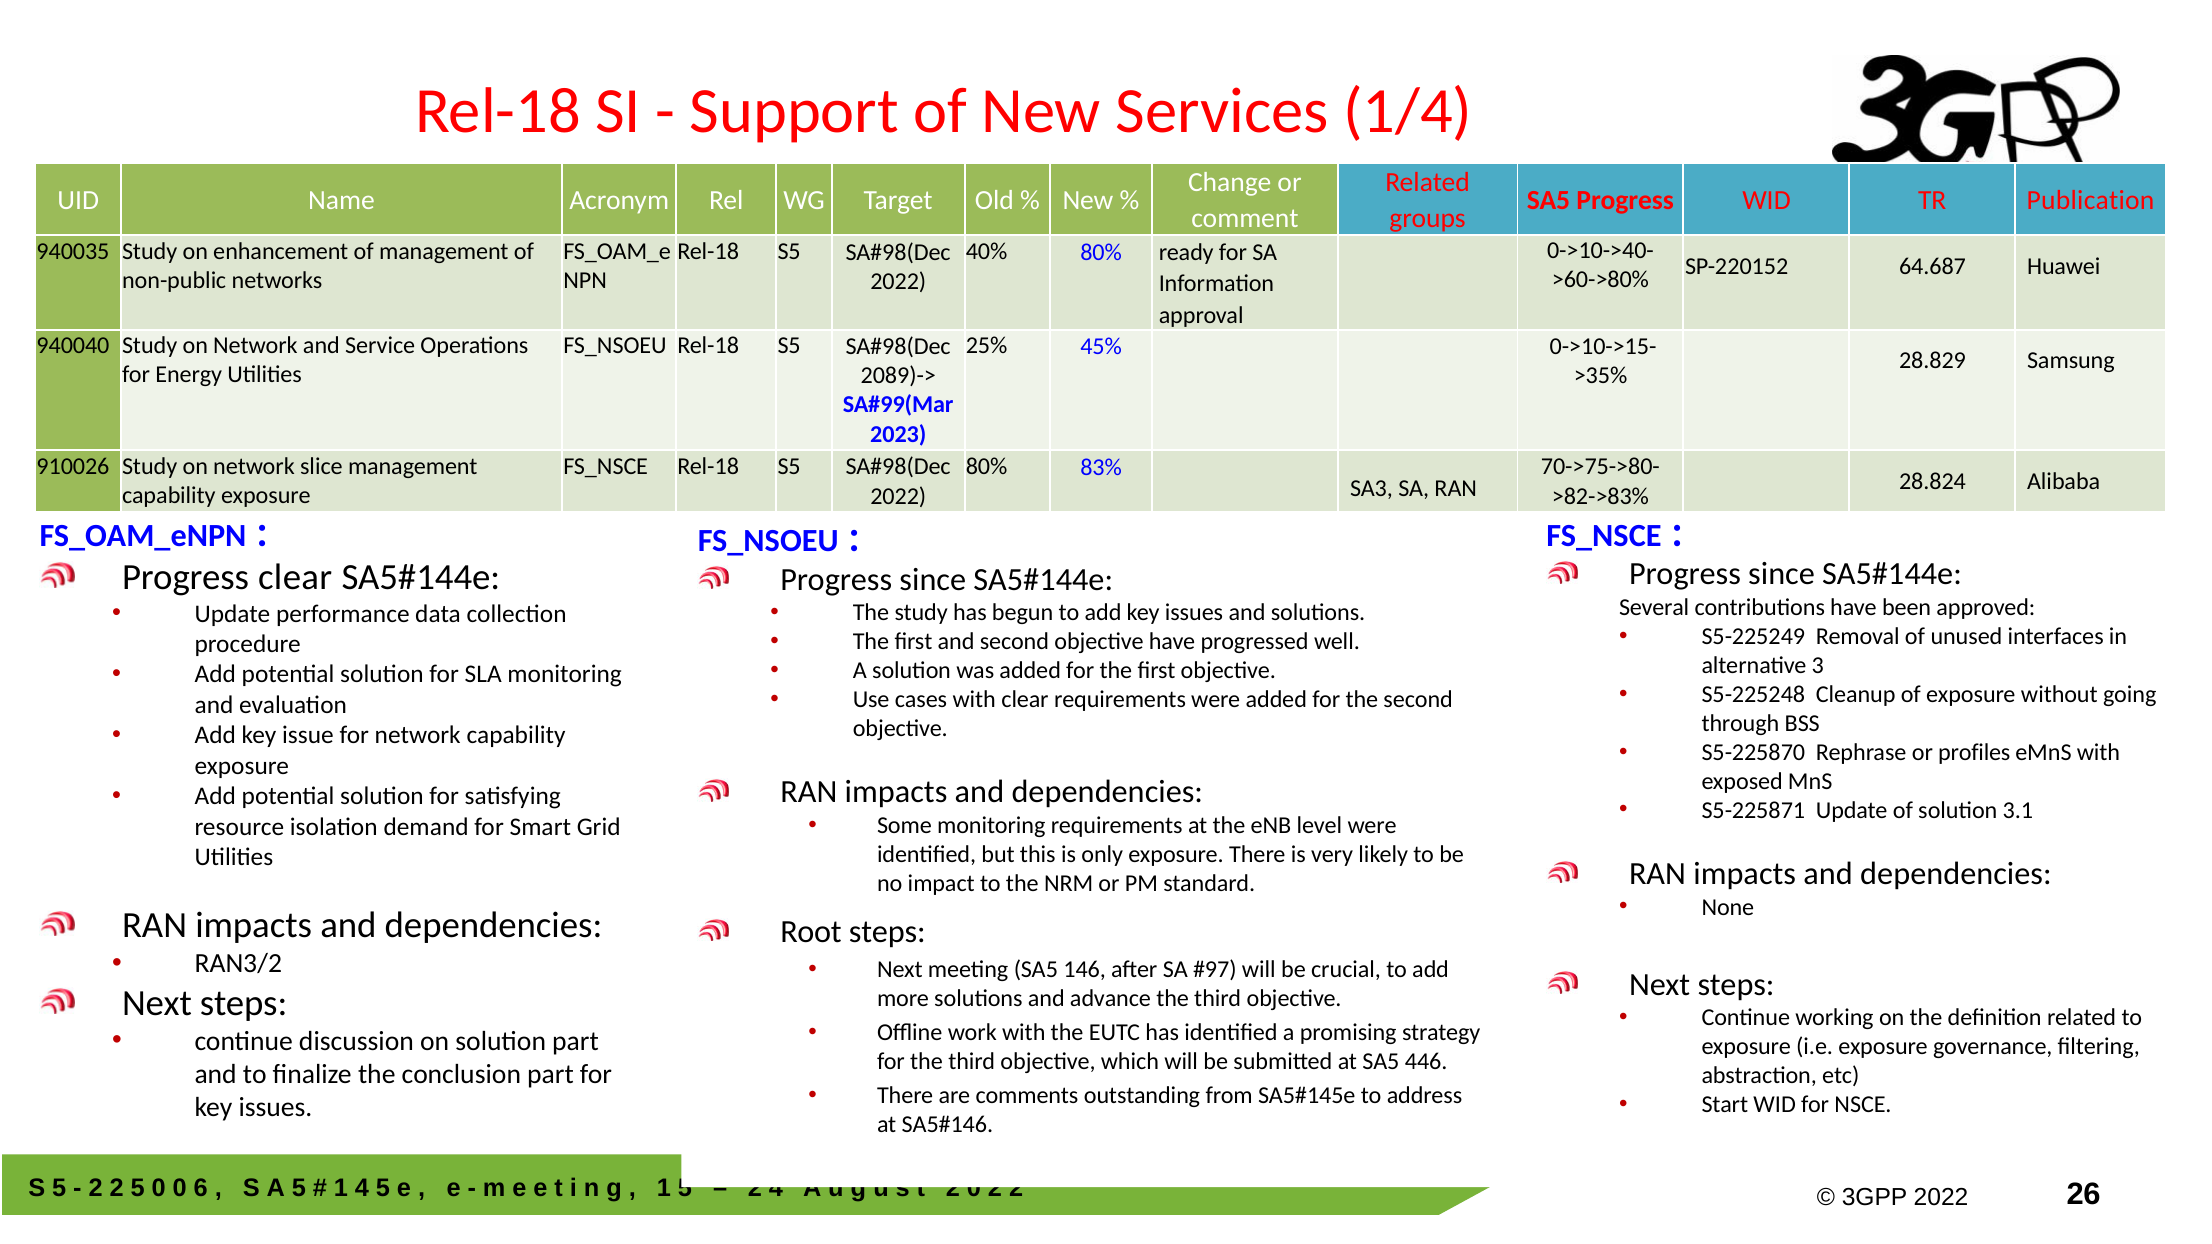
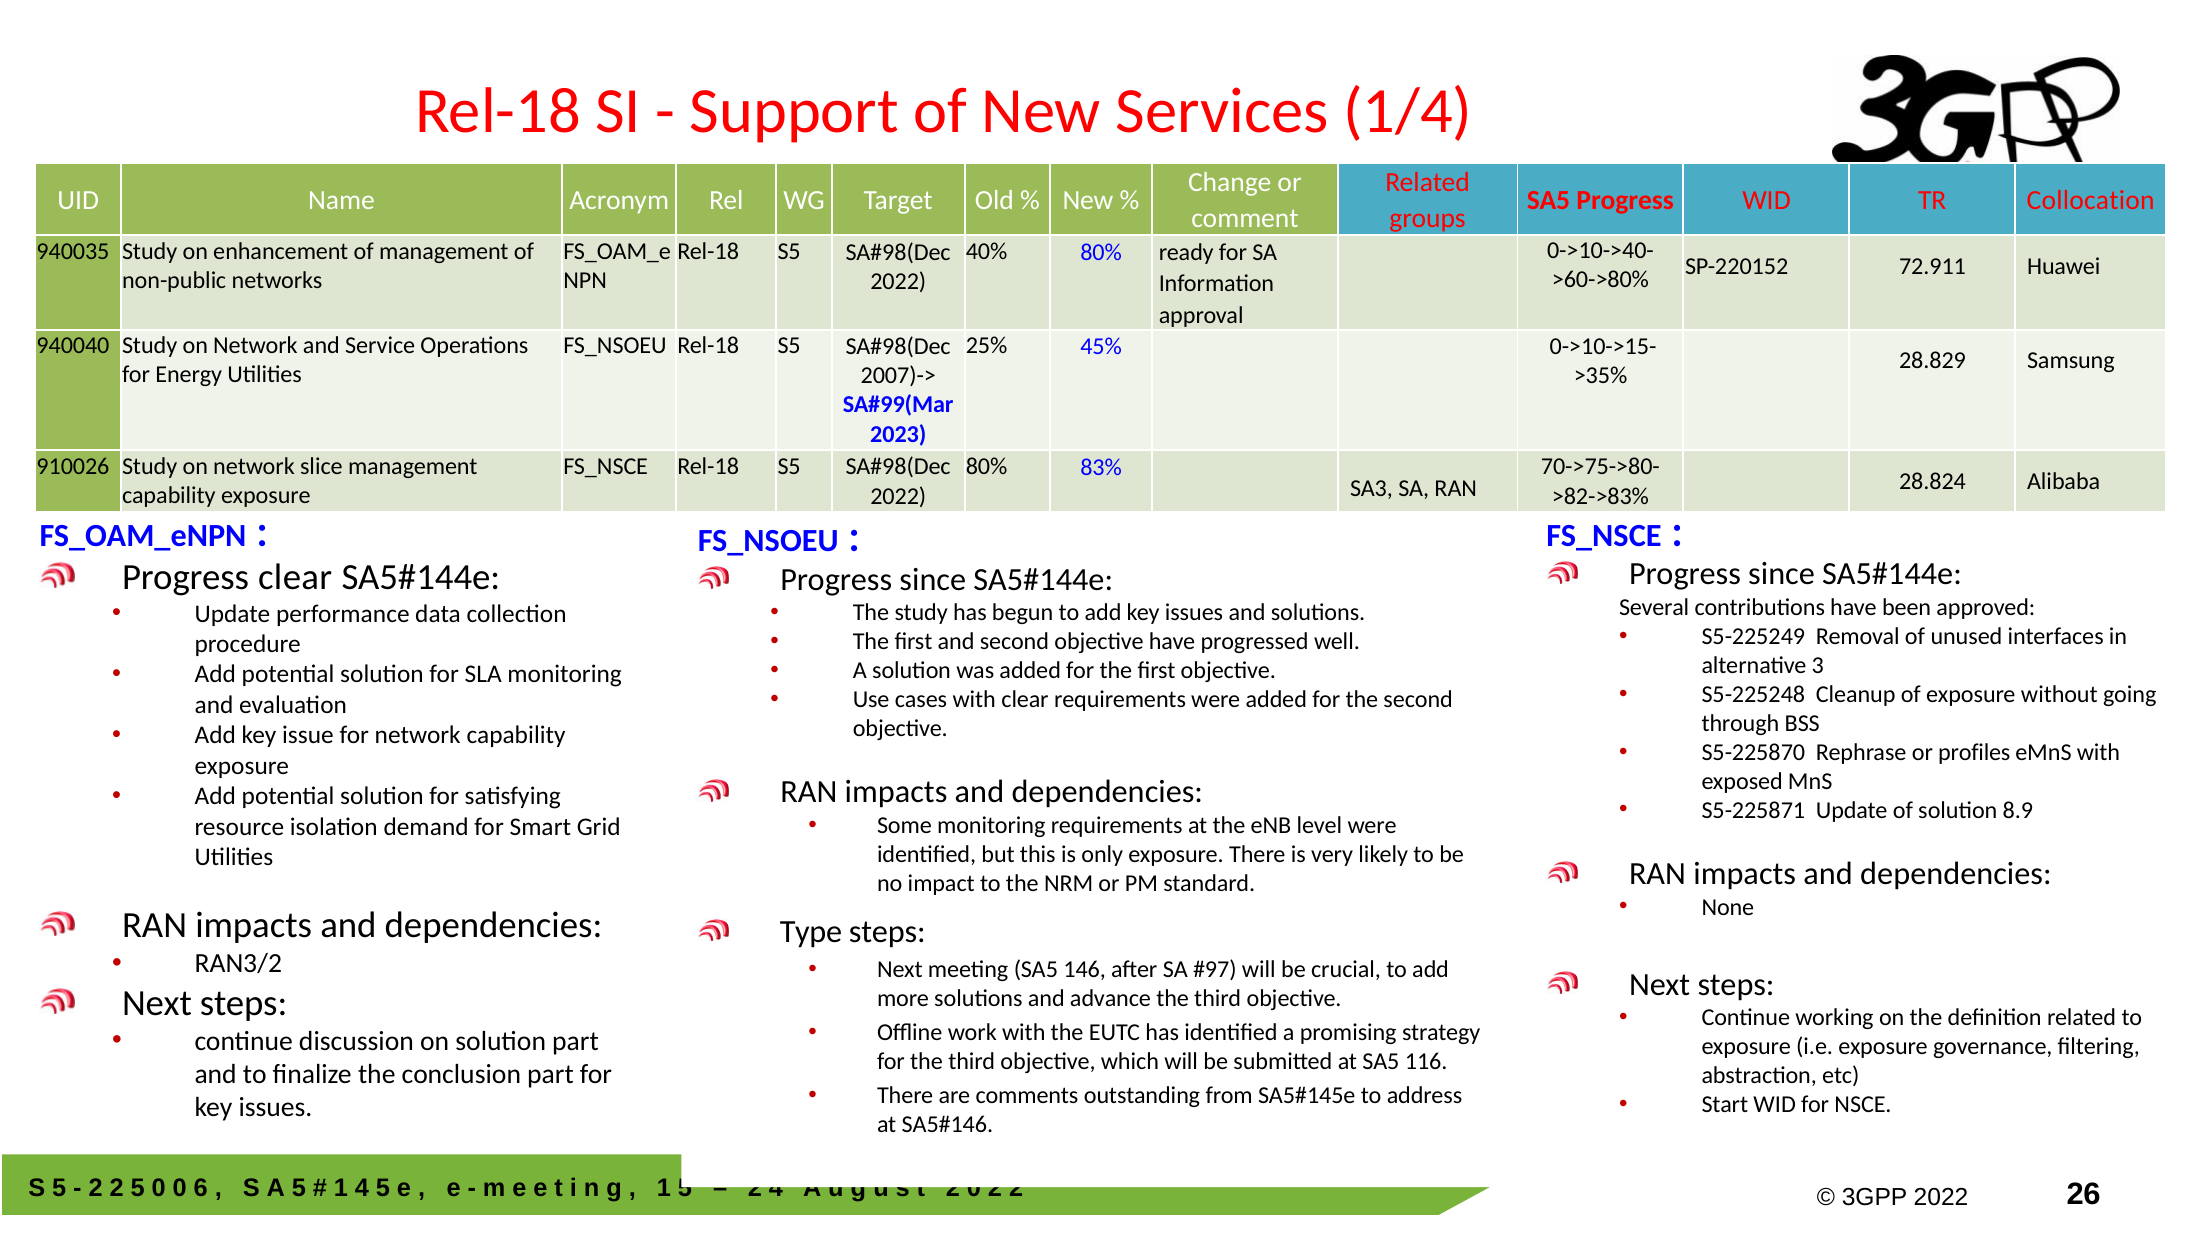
Publication: Publication -> Collocation
64.687: 64.687 -> 72.911
2089)->: 2089)-> -> 2007)->
3.1: 3.1 -> 8.9
Root: Root -> Type
446: 446 -> 116
